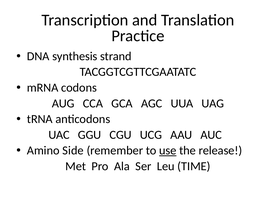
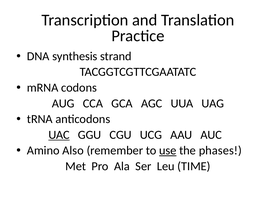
UAC underline: none -> present
Side: Side -> Also
release: release -> phases
